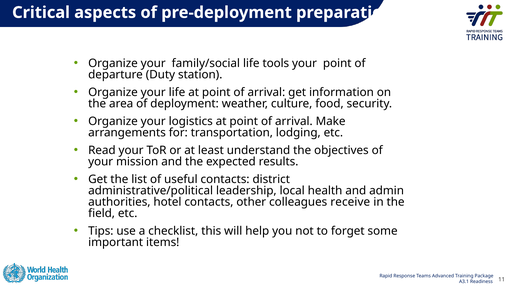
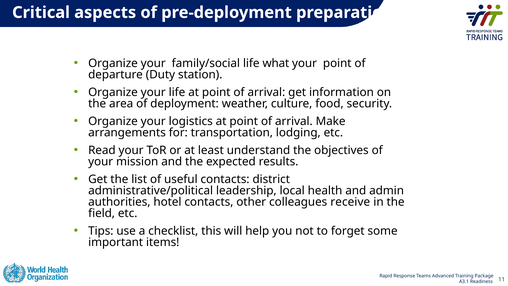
tools: tools -> what
